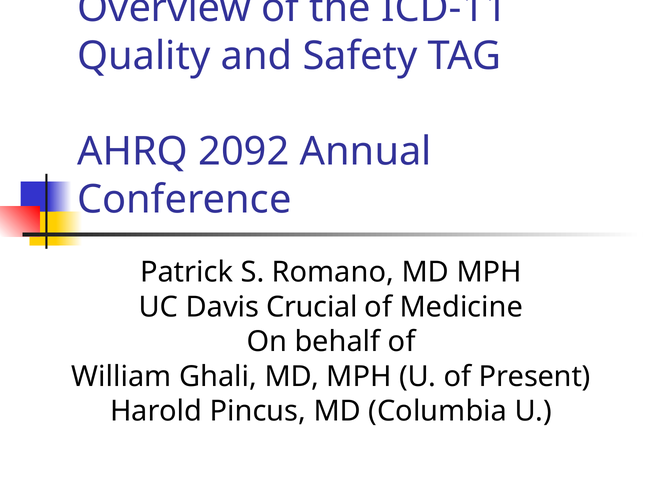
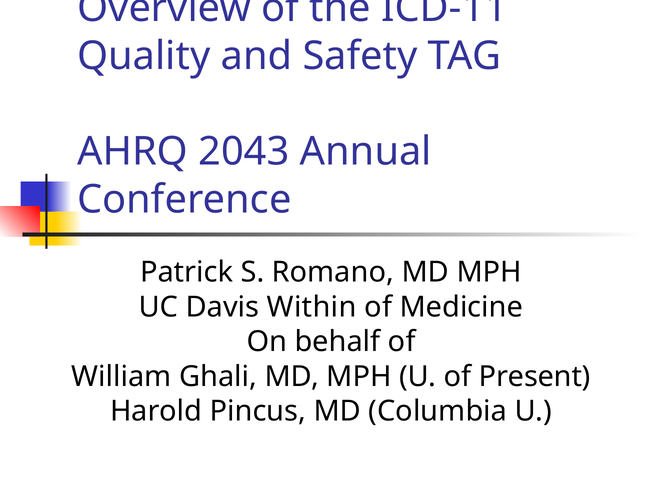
2092: 2092 -> 2043
Crucial: Crucial -> Within
